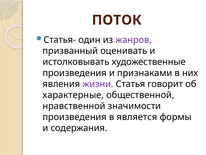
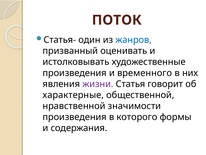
жанров colour: purple -> blue
признаками: признаками -> временного
является: является -> которого
